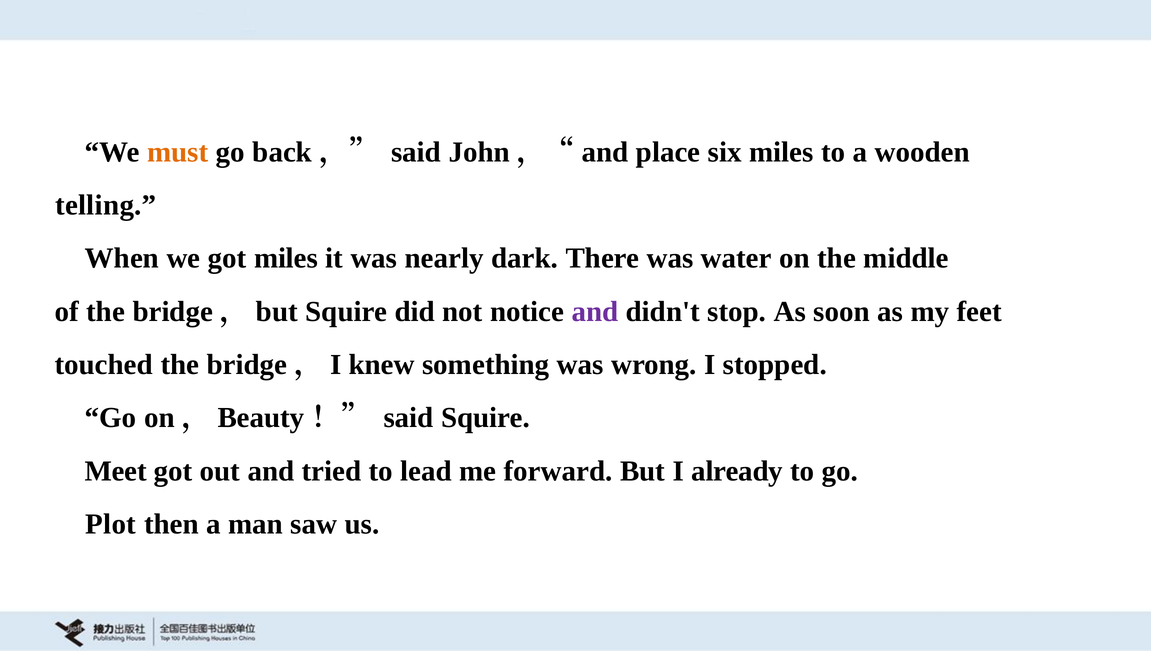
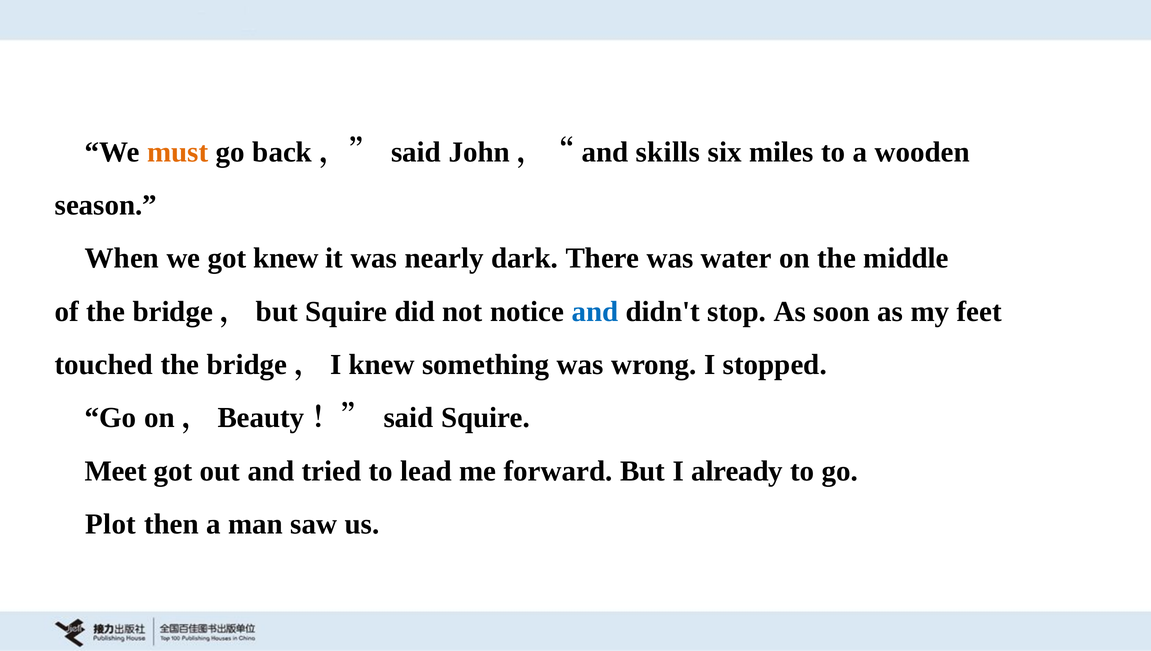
place: place -> skills
telling: telling -> season
got miles: miles -> knew
and at (595, 311) colour: purple -> blue
